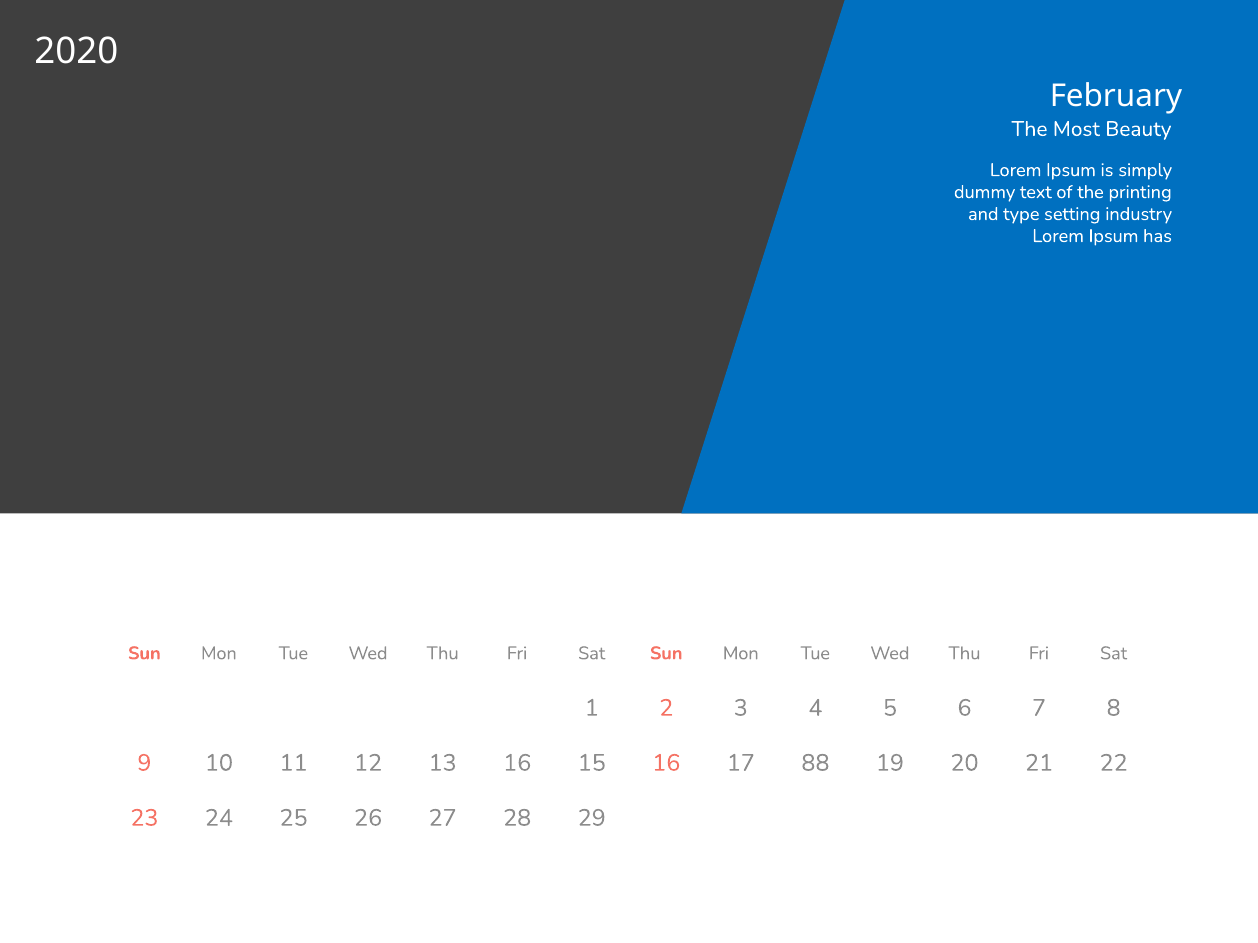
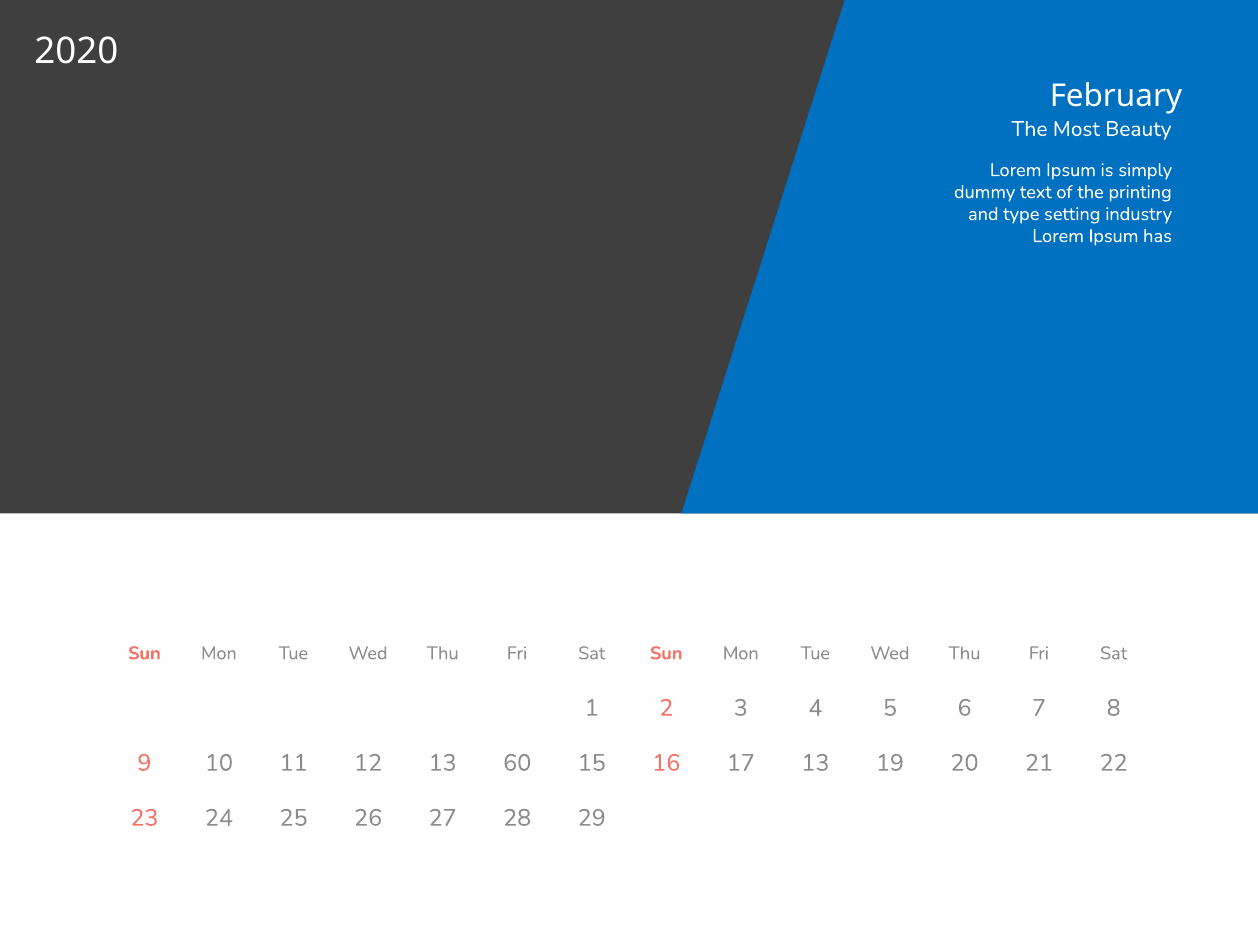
13 16: 16 -> 60
17 88: 88 -> 13
